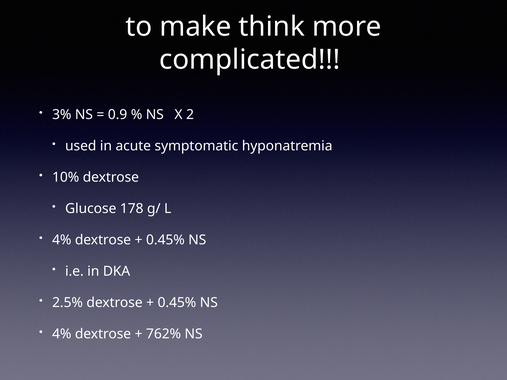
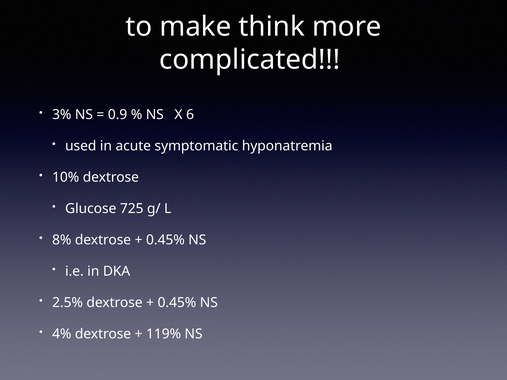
2: 2 -> 6
178: 178 -> 725
4% at (62, 240): 4% -> 8%
762%: 762% -> 119%
